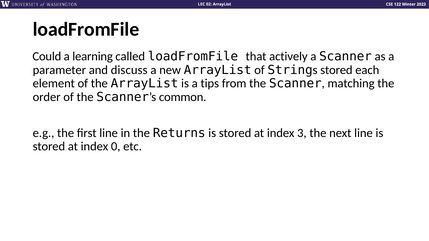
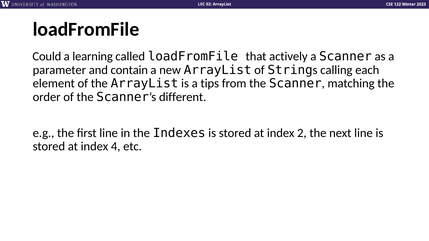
discuss: discuss -> contain
Strings stored: stored -> calling
common: common -> different
Returns: Returns -> Indexes
3: 3 -> 2
0: 0 -> 4
